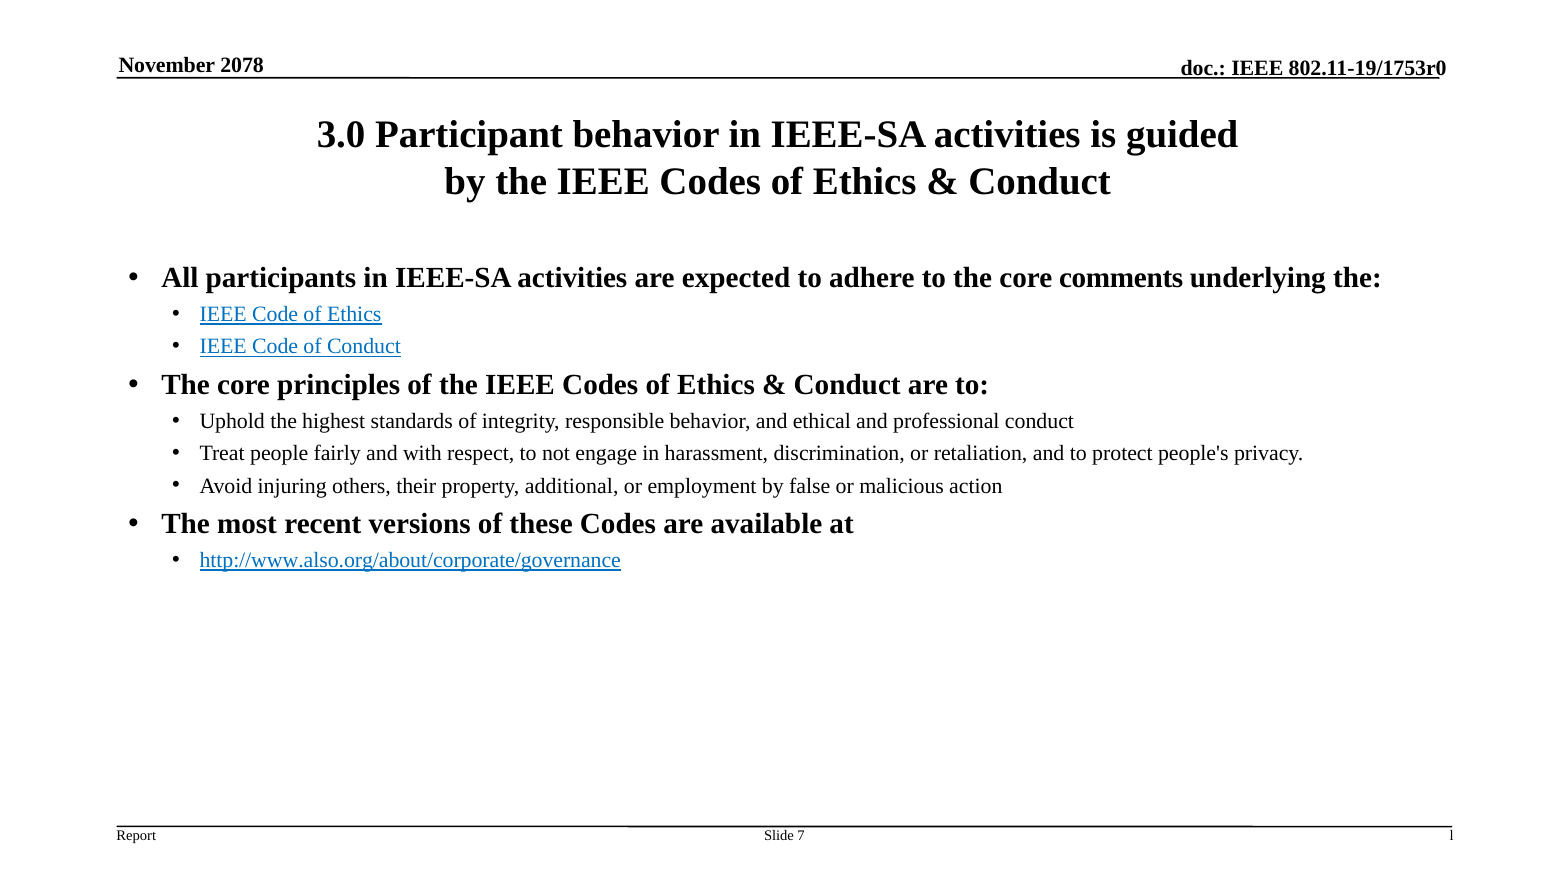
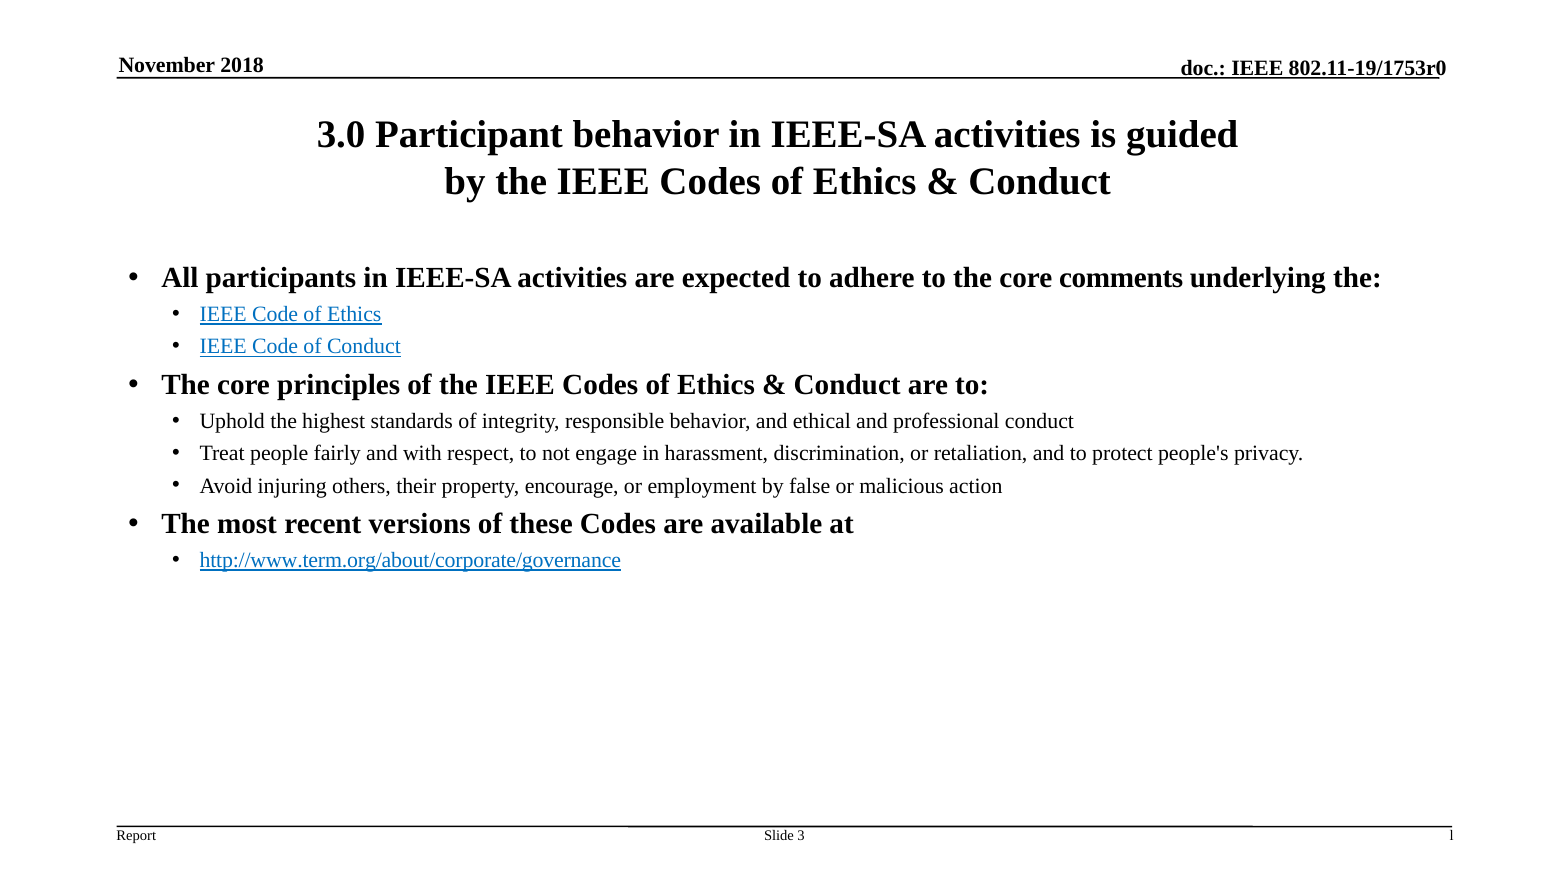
2078: 2078 -> 2018
additional: additional -> encourage
http://www.also.org/about/corporate/governance: http://www.also.org/about/corporate/governance -> http://www.term.org/about/corporate/governance
7: 7 -> 3
